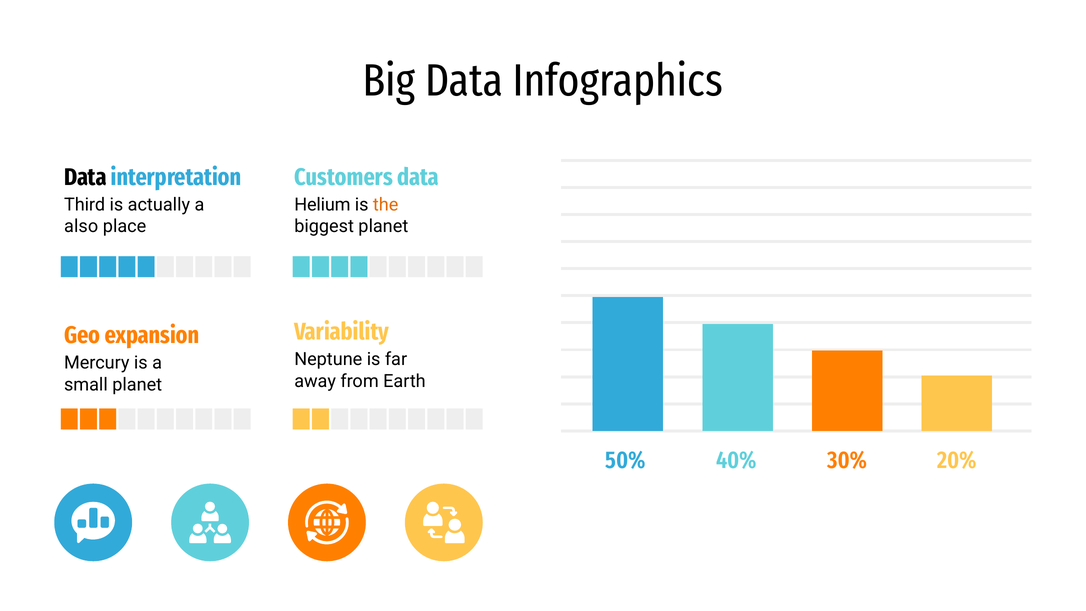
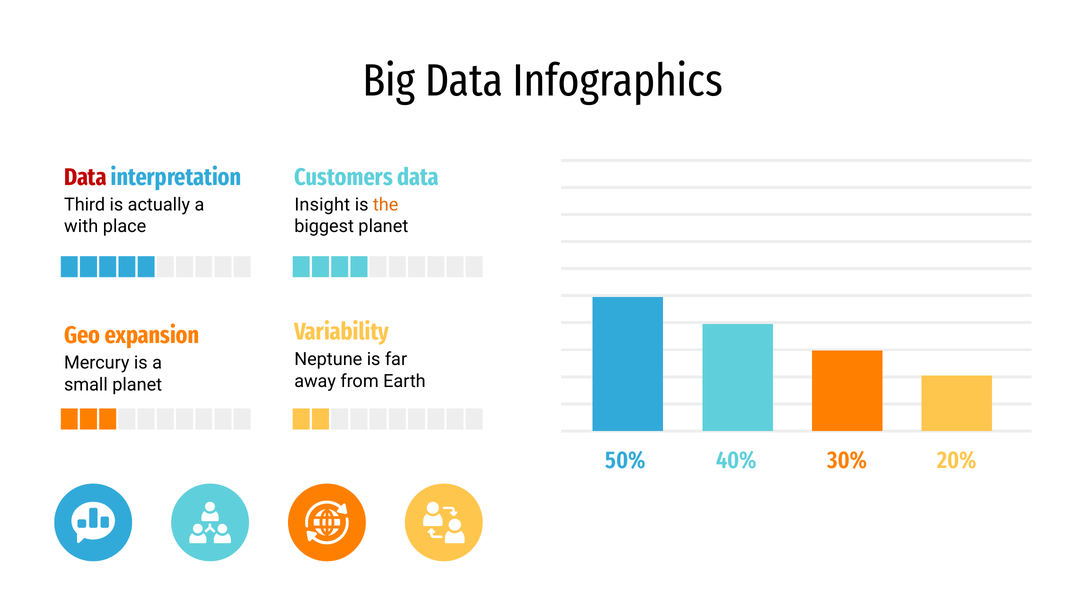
Data at (85, 177) colour: black -> red
Helium: Helium -> Insight
also: also -> with
